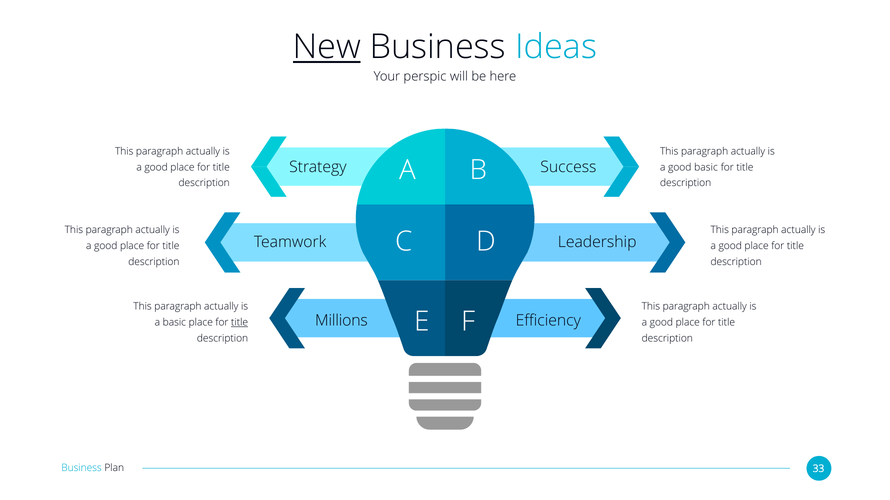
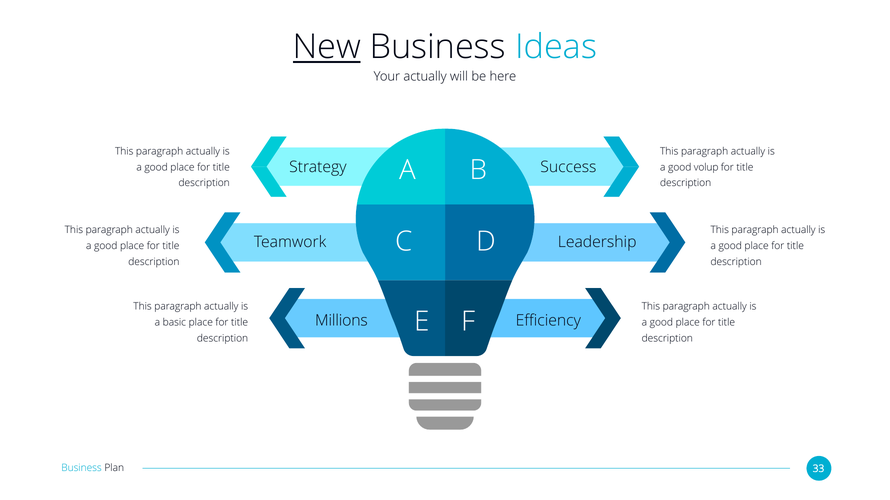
Your perspic: perspic -> actually
good basic: basic -> volup
title at (240, 323) underline: present -> none
